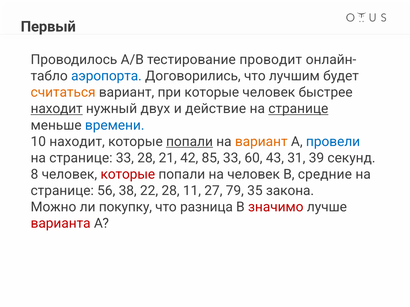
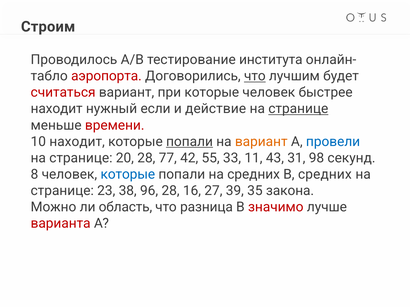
Первый: Первый -> Строим
проводит: проводит -> института
аэропорта colour: blue -> red
что at (255, 76) underline: none -> present
считаться colour: orange -> red
находит at (57, 109) underline: present -> none
двух: двух -> если
времени colour: blue -> red
странице 33: 33 -> 20
21: 21 -> 77
85: 85 -> 55
60: 60 -> 11
39: 39 -> 98
которые at (128, 175) colour: red -> blue
на человек: человек -> средних
B средние: средние -> средних
56: 56 -> 23
22: 22 -> 96
11: 11 -> 16
79: 79 -> 39
покупку: покупку -> область
